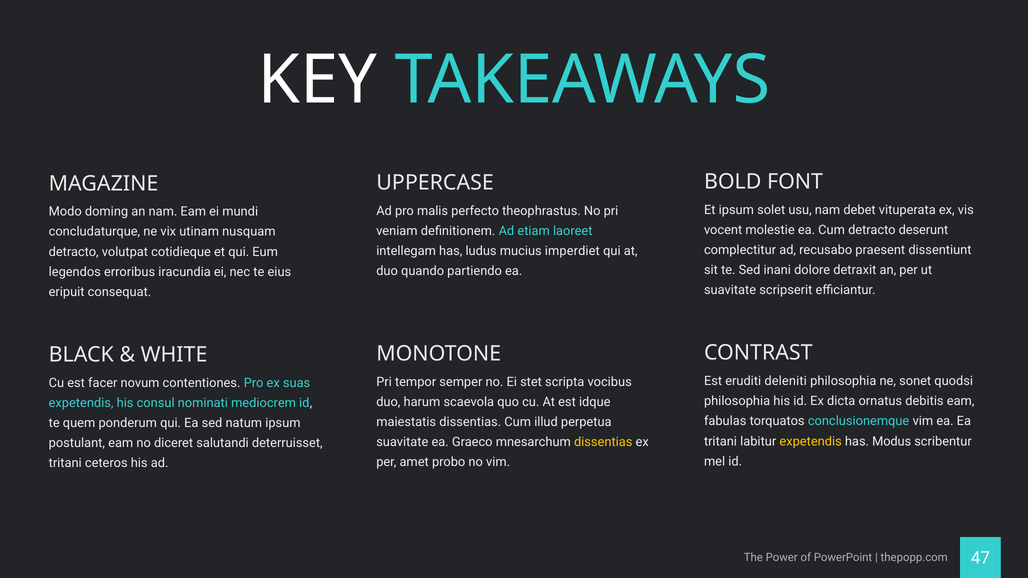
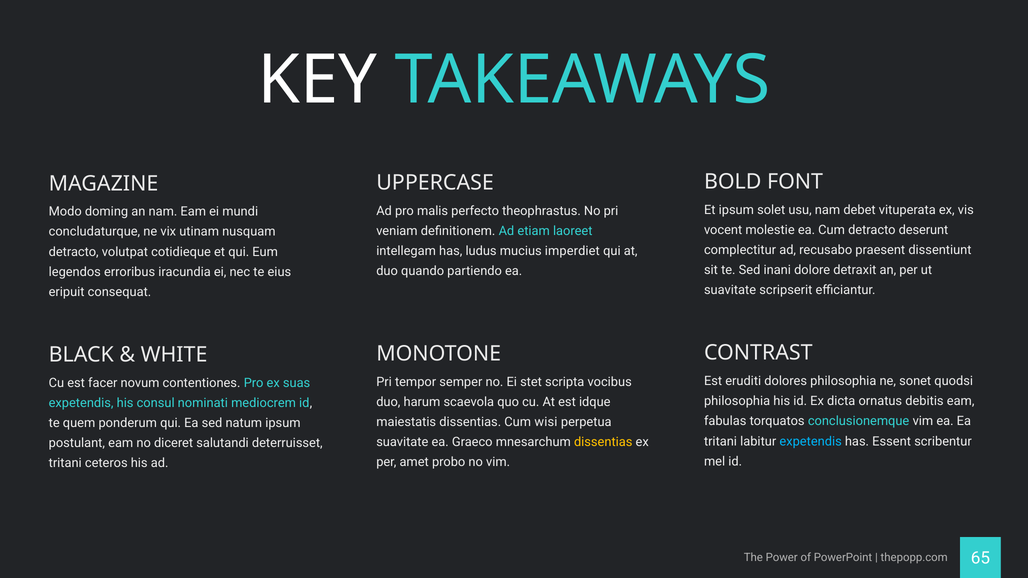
deleniti: deleniti -> dolores
illud: illud -> wisi
expetendis at (811, 441) colour: yellow -> light blue
Modus: Modus -> Essent
47: 47 -> 65
